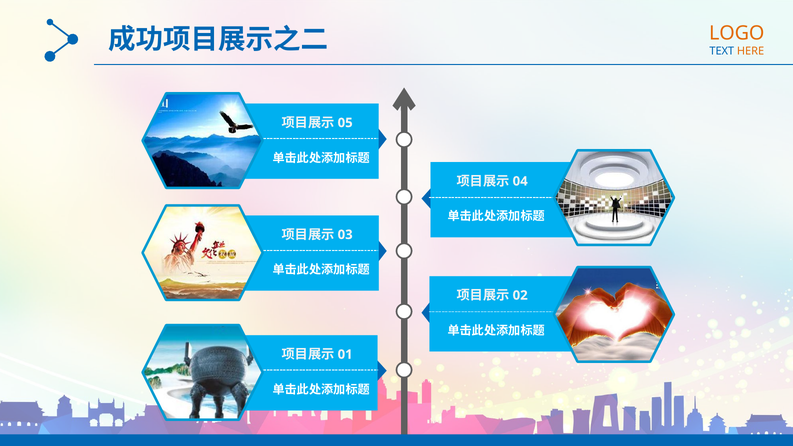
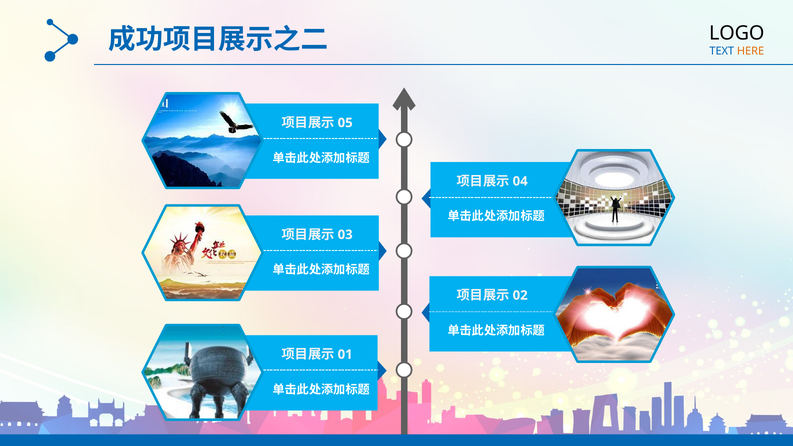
LOGO colour: orange -> black
